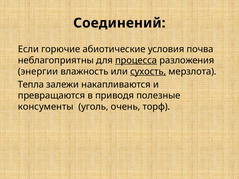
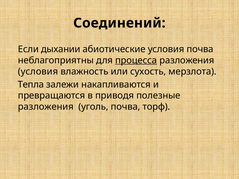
горючие: горючие -> дыхании
энергии at (38, 72): энергии -> условия
сухость underline: present -> none
консументы at (46, 107): консументы -> разложения
уголь очень: очень -> почва
